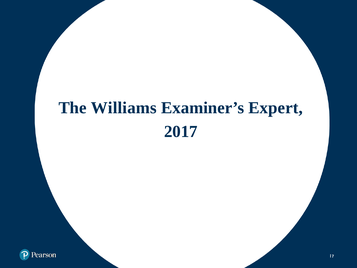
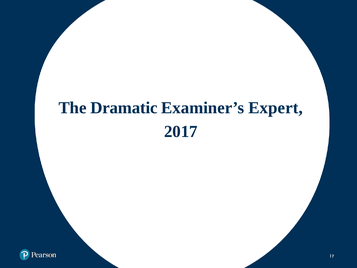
Williams: Williams -> Dramatic
